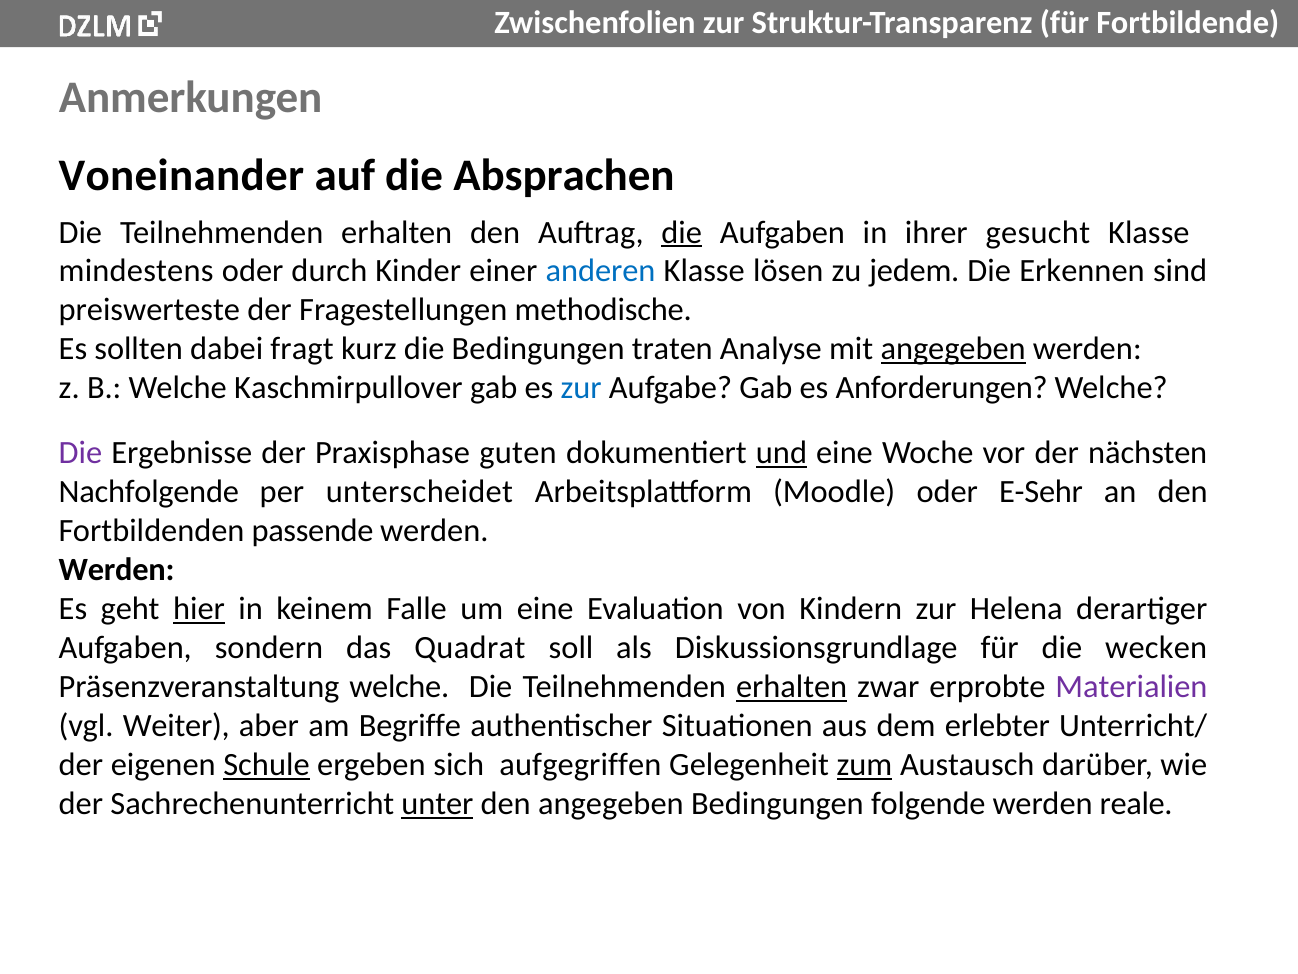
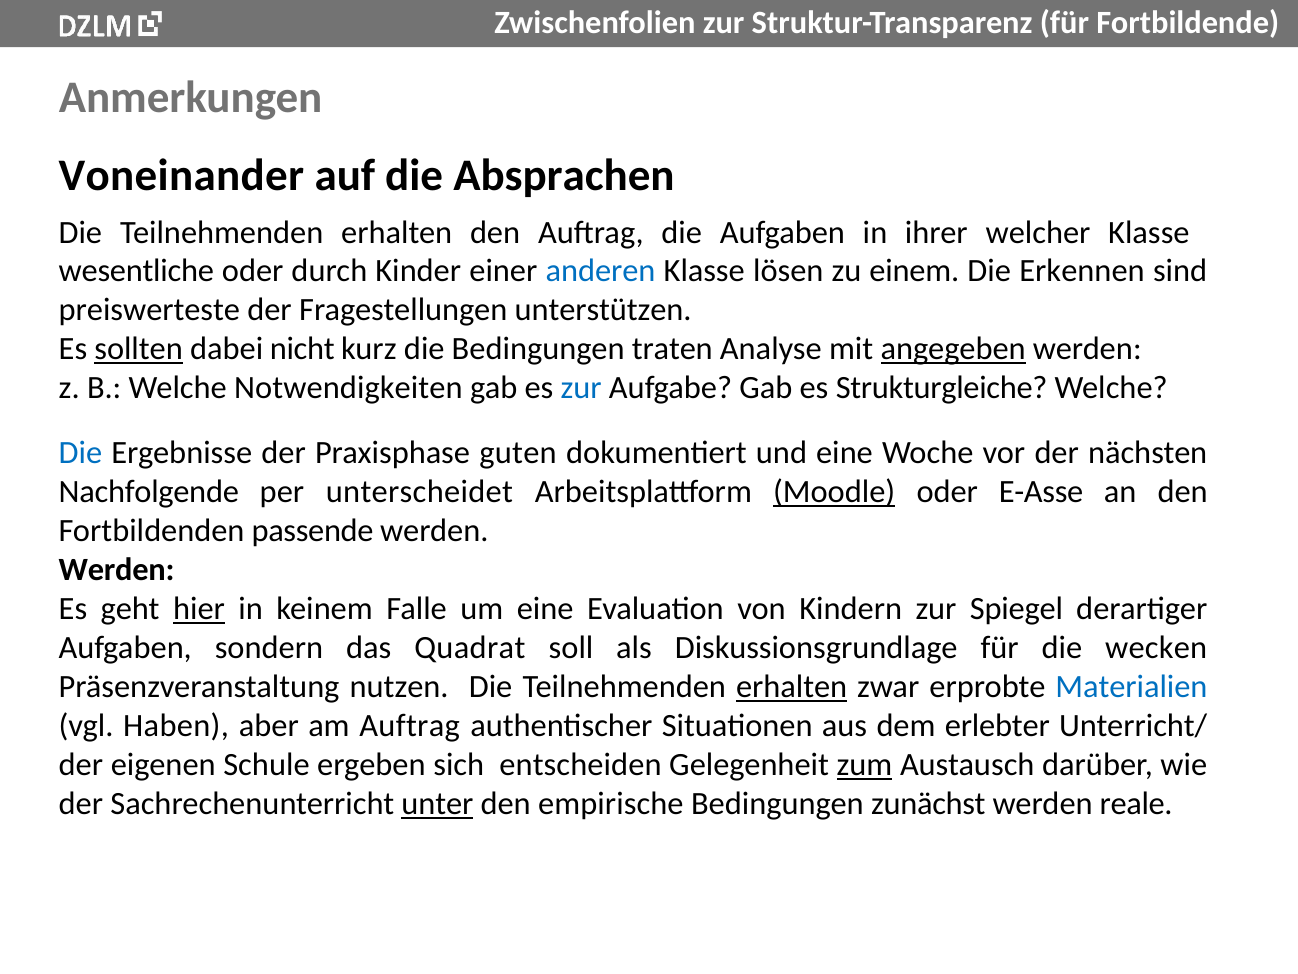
die at (682, 232) underline: present -> none
gesucht: gesucht -> welcher
mindestens: mindestens -> wesentliche
jedem: jedem -> einem
methodische: methodische -> unterstützen
sollten underline: none -> present
fragt: fragt -> nicht
Kaschmirpullover: Kaschmirpullover -> Notwendigkeiten
Anforderungen: Anforderungen -> Strukturgleiche
Die at (80, 453) colour: purple -> blue
und underline: present -> none
Moodle underline: none -> present
E-Sehr: E-Sehr -> E-Asse
Helena: Helena -> Spiegel
Präsenzveranstaltung welche: welche -> nutzen
Materialien colour: purple -> blue
Weiter: Weiter -> Haben
am Begriffe: Begriffe -> Auftrag
Schule underline: present -> none
aufgegriffen: aufgegriffen -> entscheiden
den angegeben: angegeben -> empirische
folgende: folgende -> zunächst
